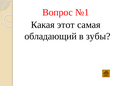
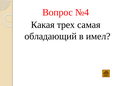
№1: №1 -> №4
этот: этот -> трех
зубы: зубы -> имел
